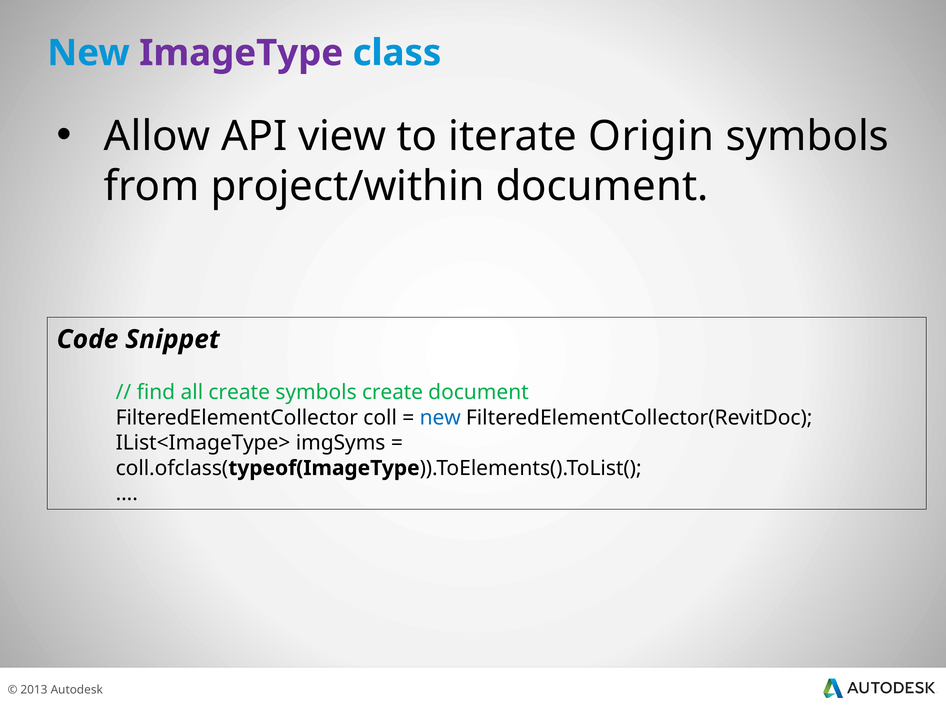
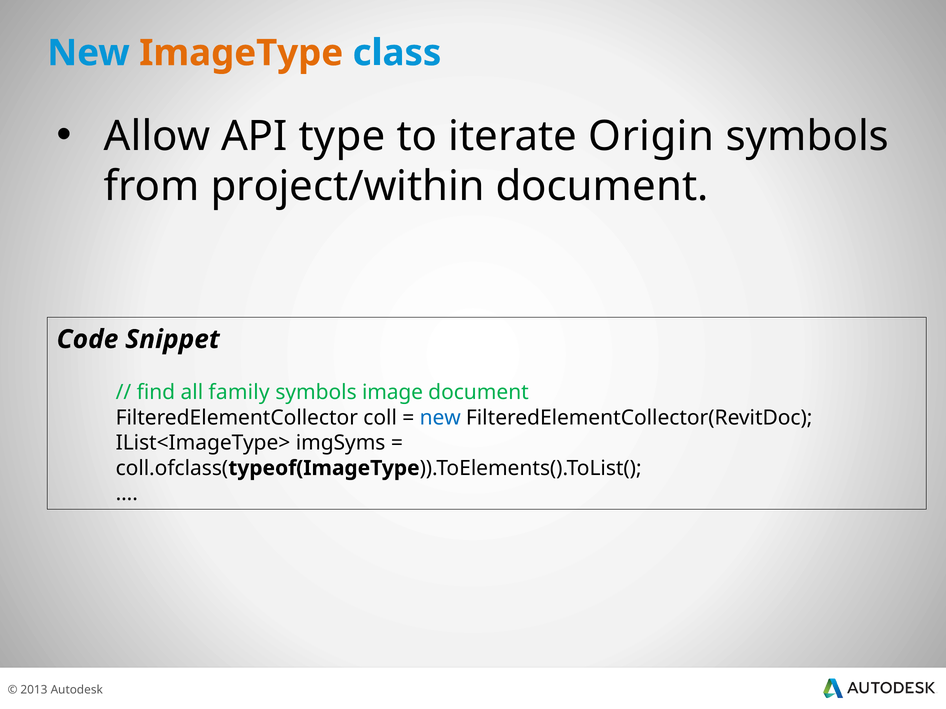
ImageType colour: purple -> orange
view: view -> type
all create: create -> family
symbols create: create -> image
